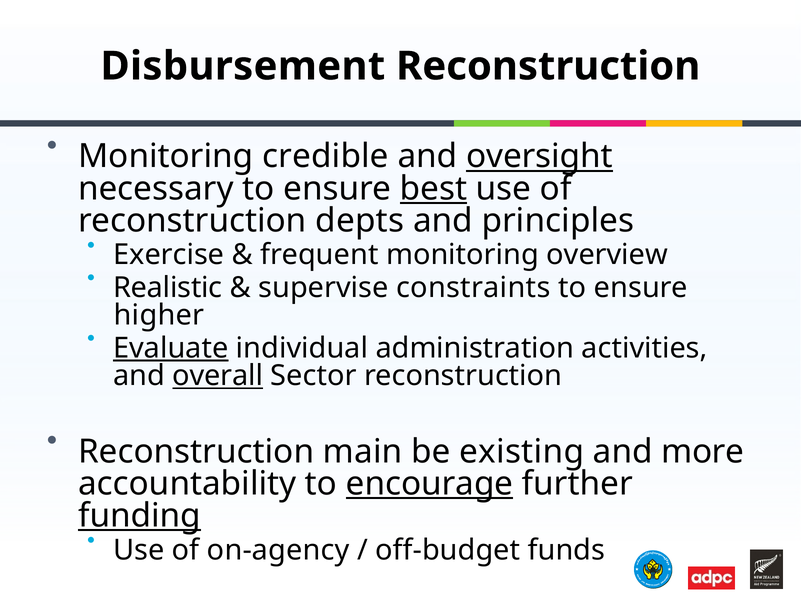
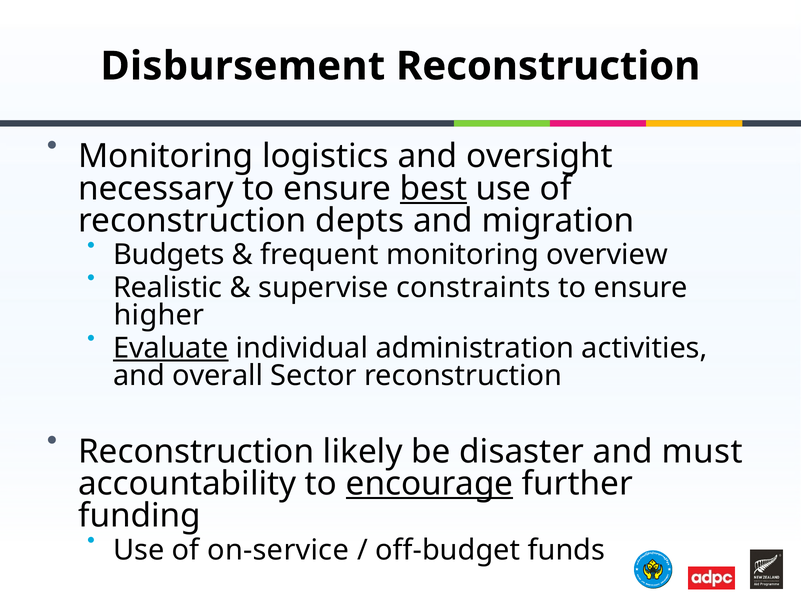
credible: credible -> logistics
oversight underline: present -> none
principles: principles -> migration
Exercise: Exercise -> Budgets
overall underline: present -> none
main: main -> likely
existing: existing -> disaster
more: more -> must
funding underline: present -> none
on-agency: on-agency -> on-service
